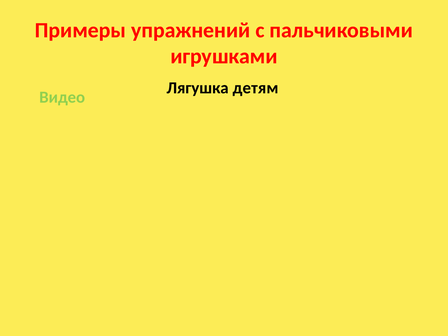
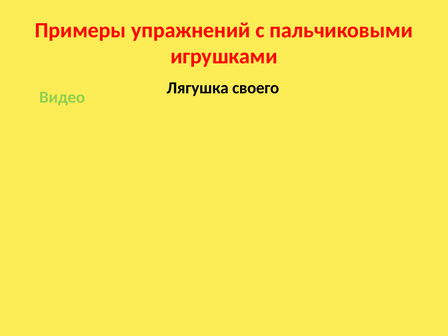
детям: детям -> своего
